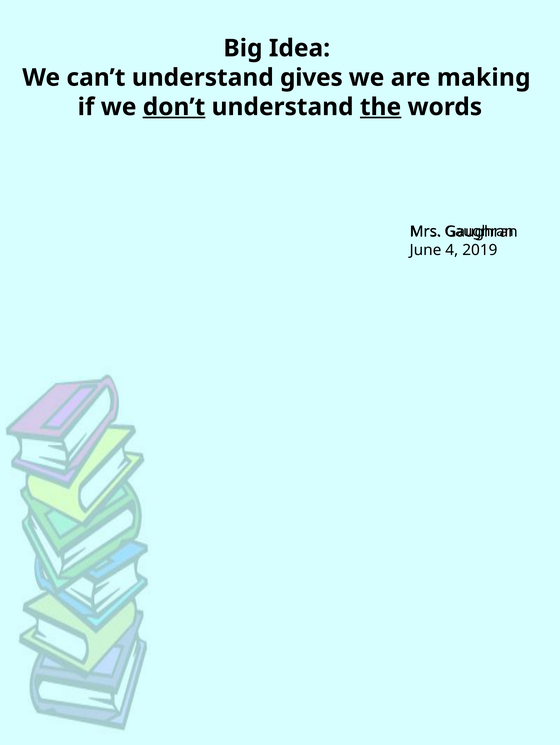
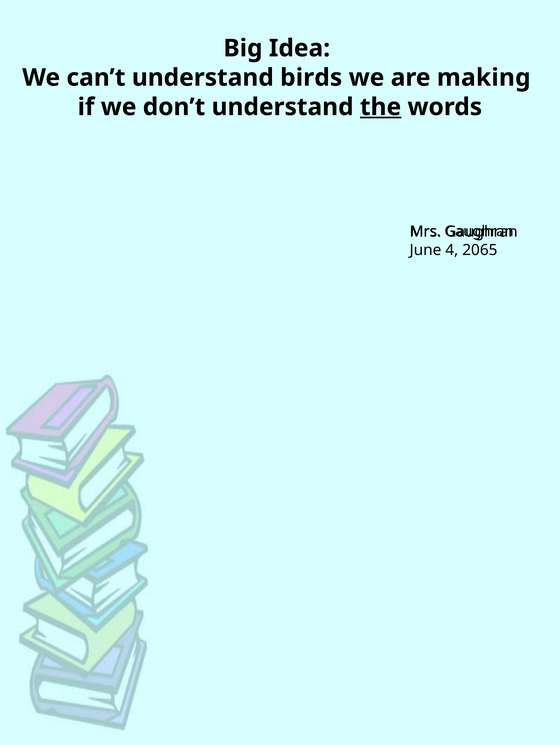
gives: gives -> birds
don’t underline: present -> none
2019: 2019 -> 2065
